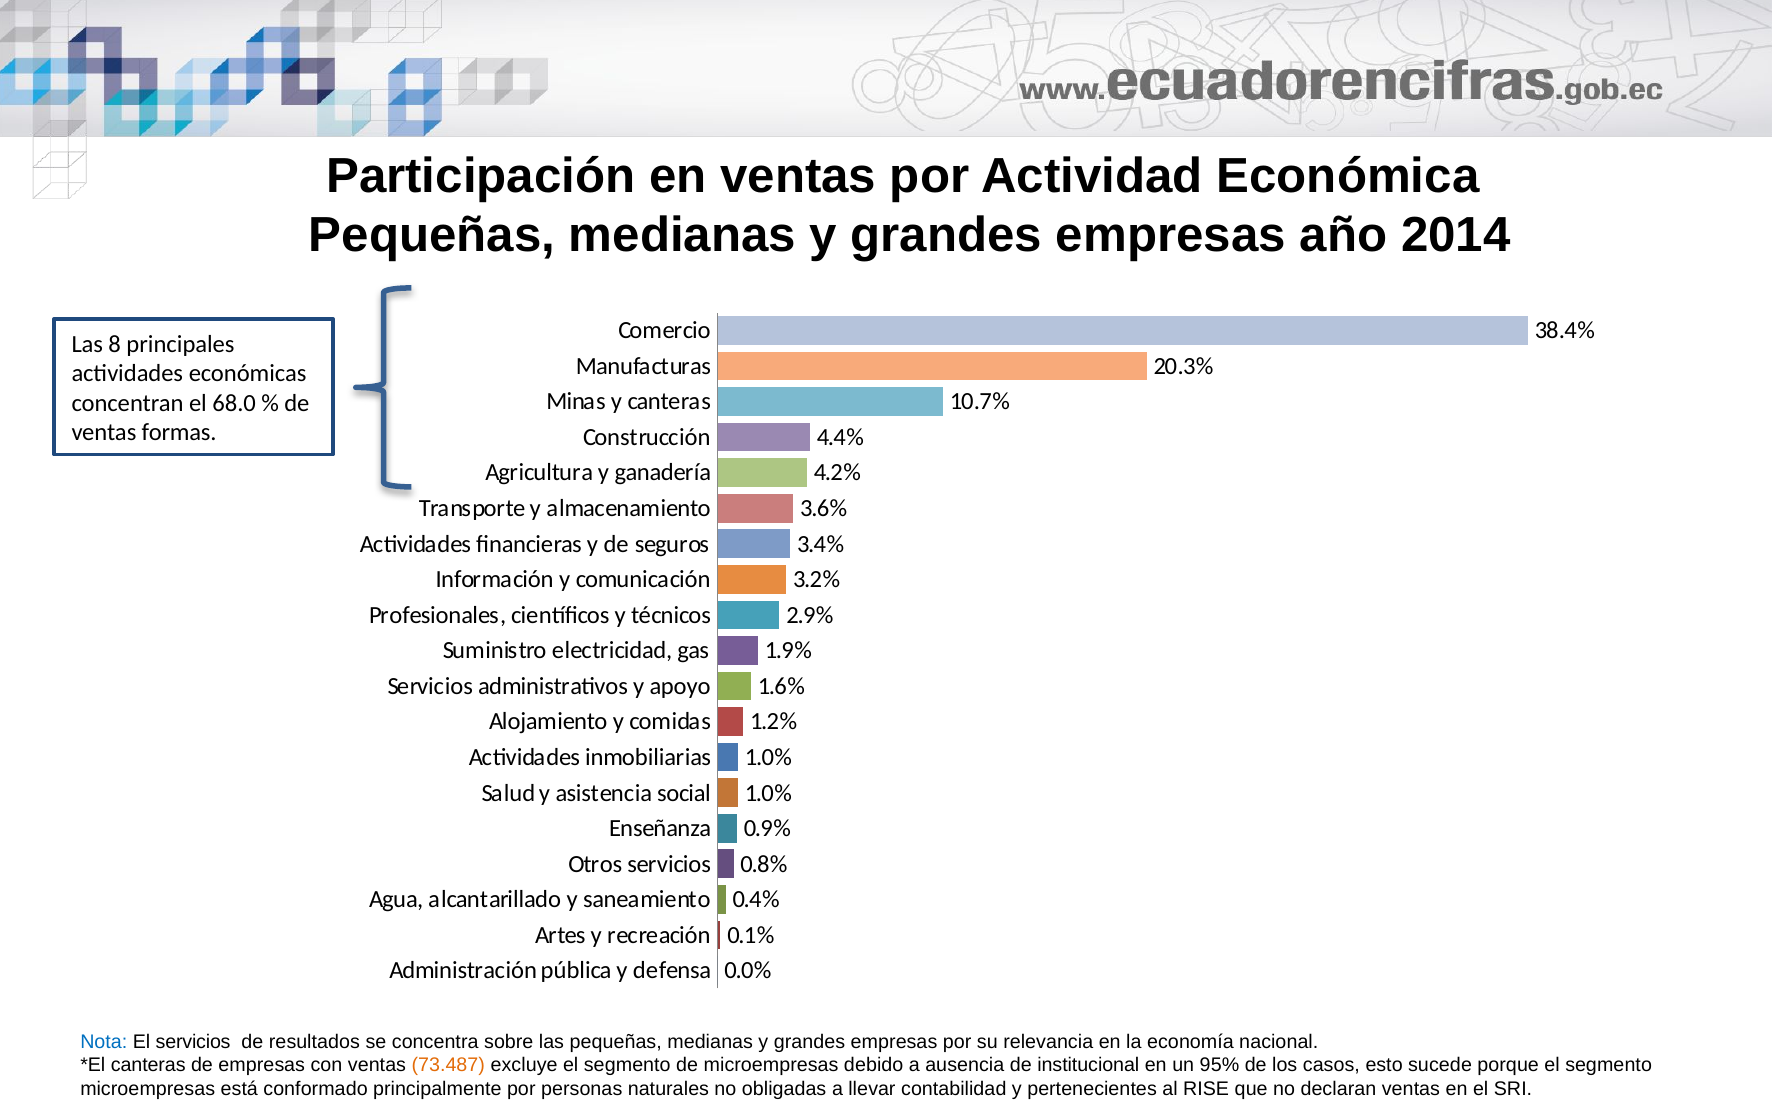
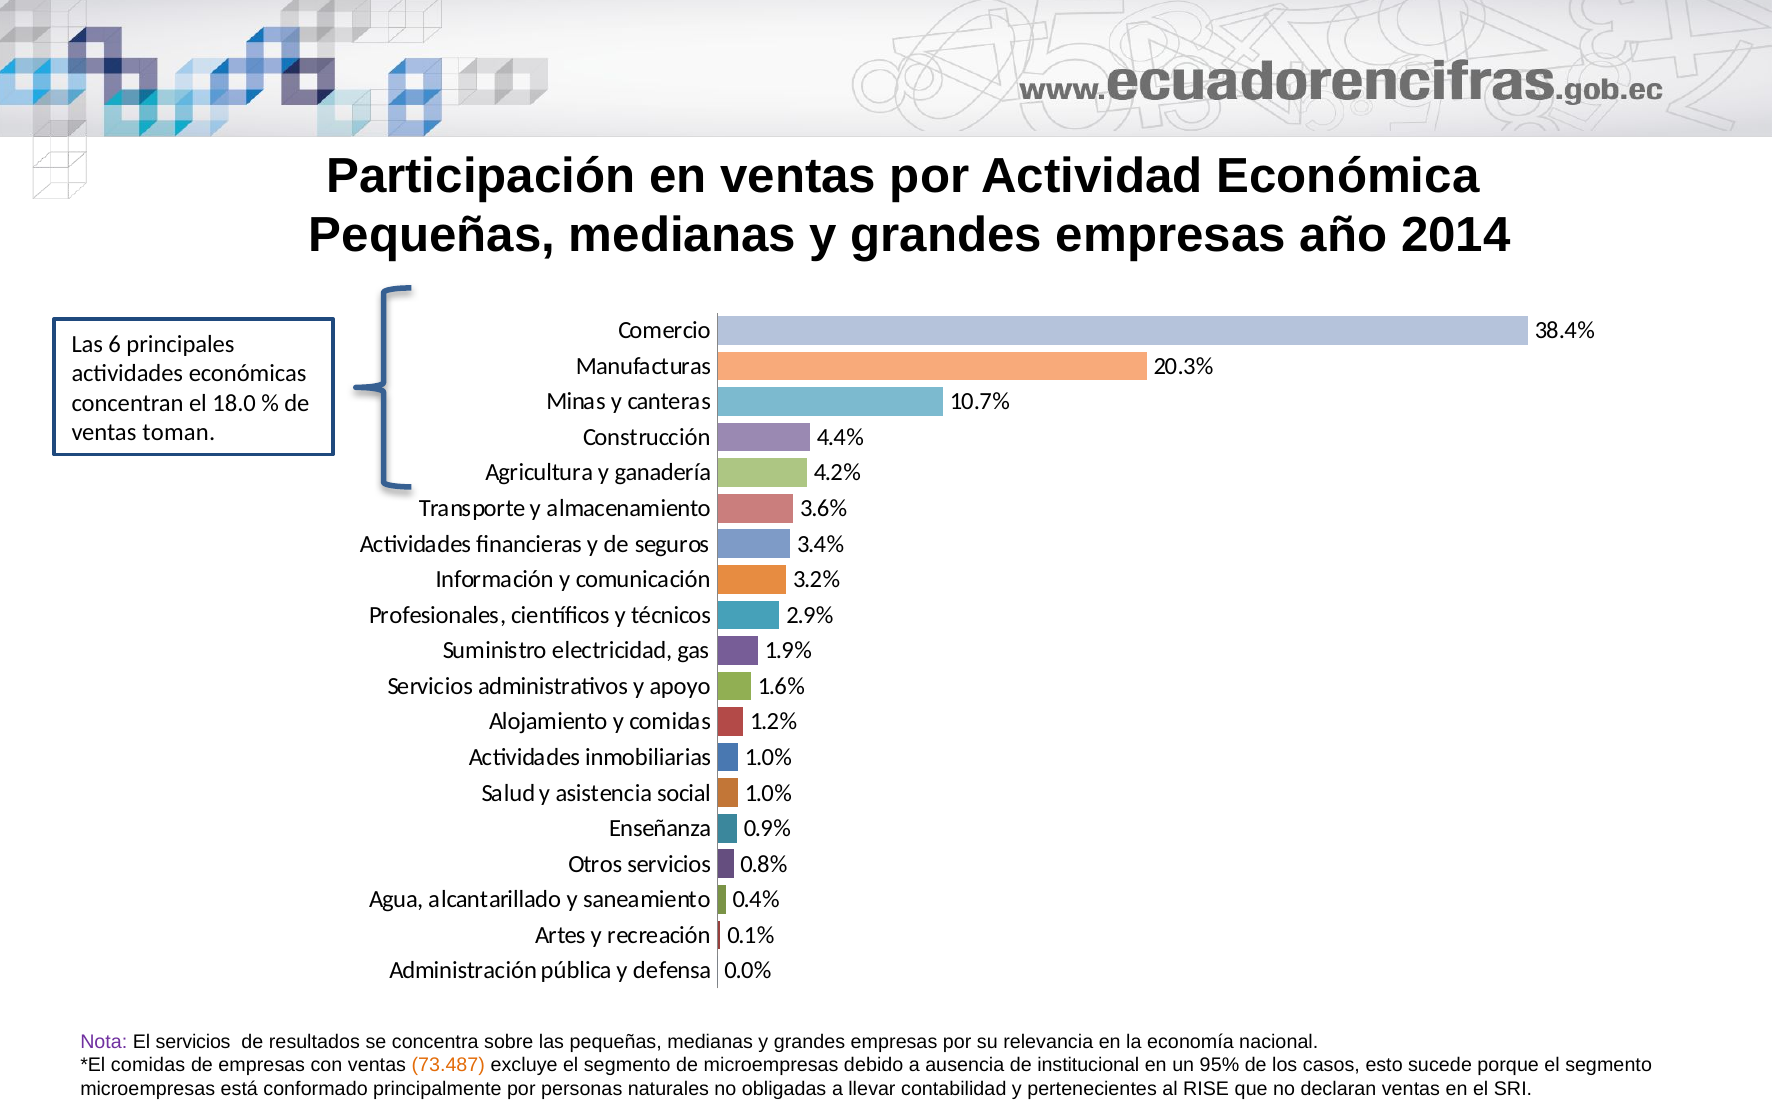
8: 8 -> 6
68.0: 68.0 -> 18.0
formas: formas -> toman
Nota colour: blue -> purple
canteras at (148, 1066): canteras -> comidas
